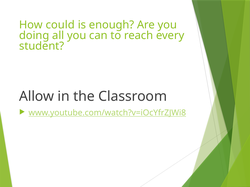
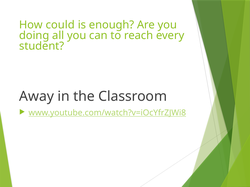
Allow: Allow -> Away
